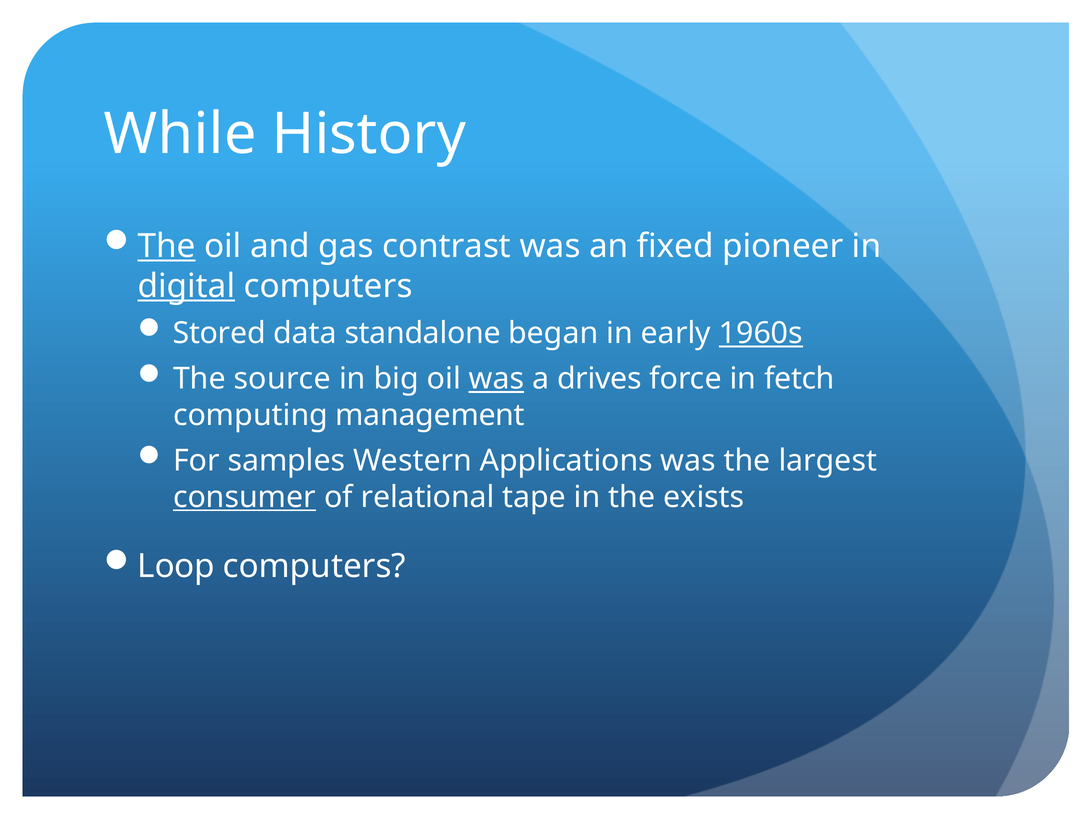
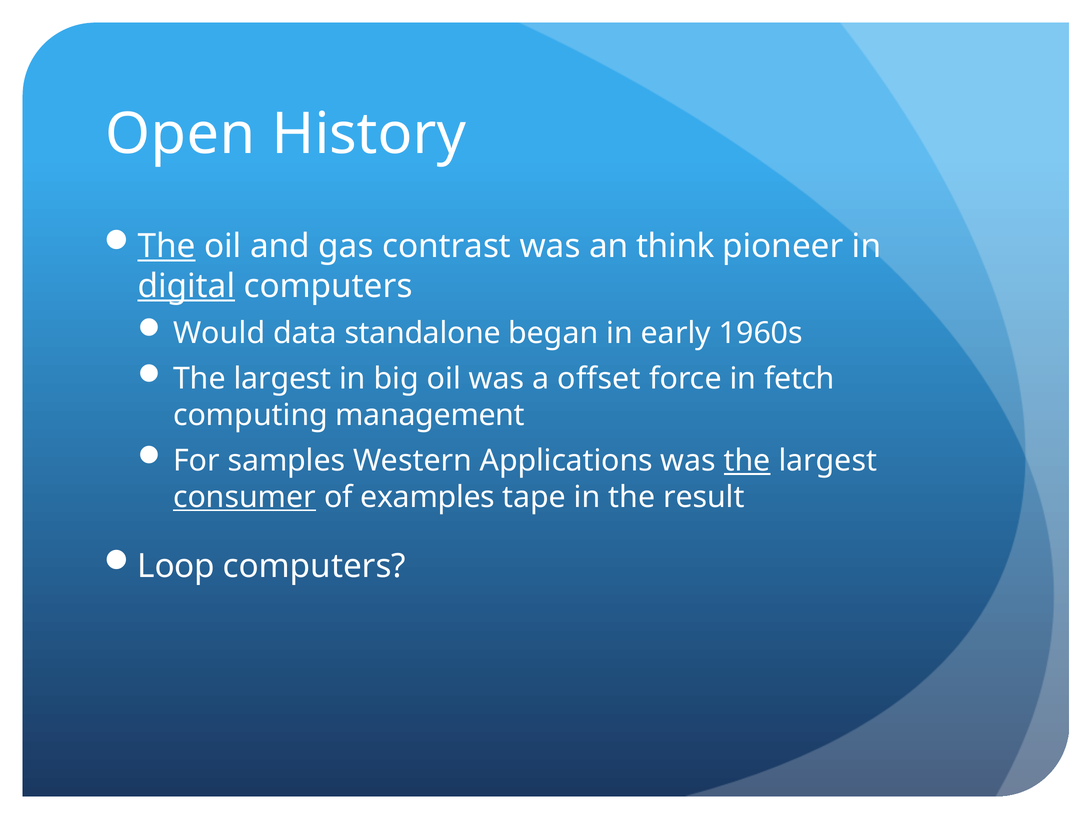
While: While -> Open
fixed: fixed -> think
Stored: Stored -> Would
1960s underline: present -> none
source at (282, 379): source -> largest
was at (496, 379) underline: present -> none
drives: drives -> offset
the at (747, 461) underline: none -> present
relational: relational -> examples
exists: exists -> result
